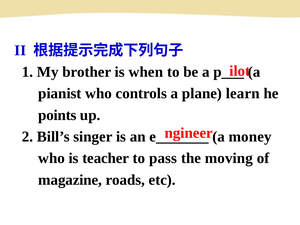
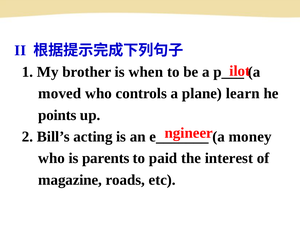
pianist: pianist -> moved
singer: singer -> acting
teacher: teacher -> parents
pass: pass -> paid
moving: moving -> interest
